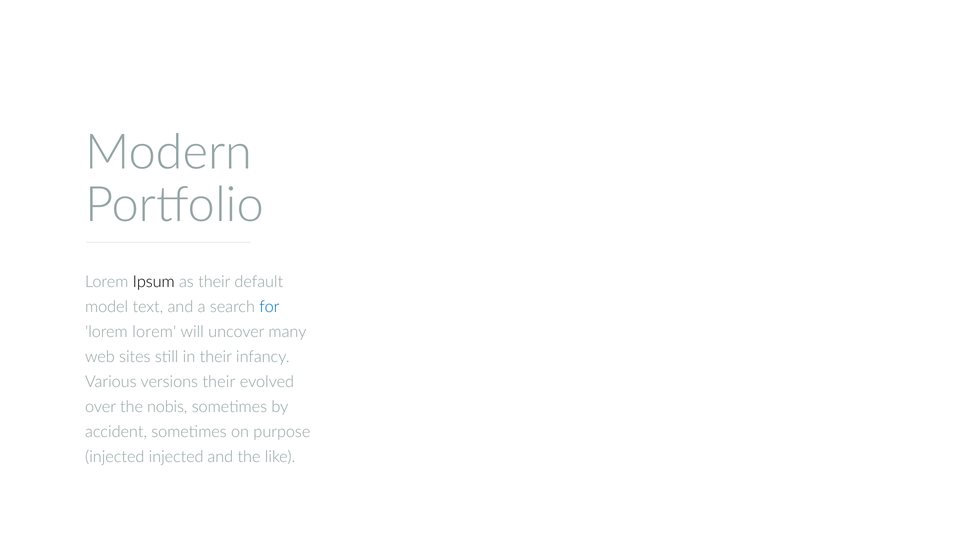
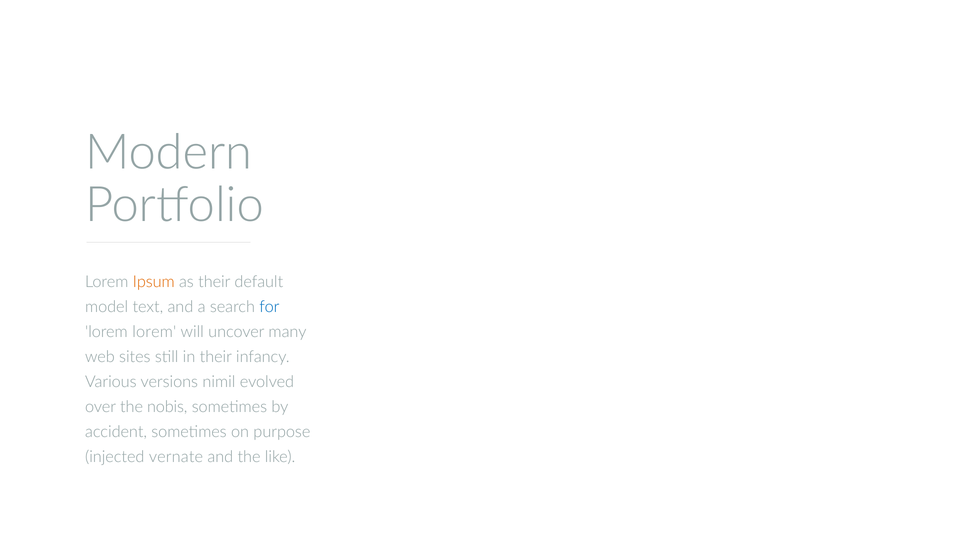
Ipsum colour: black -> orange
versions their: their -> nimil
injected injected: injected -> vernate
